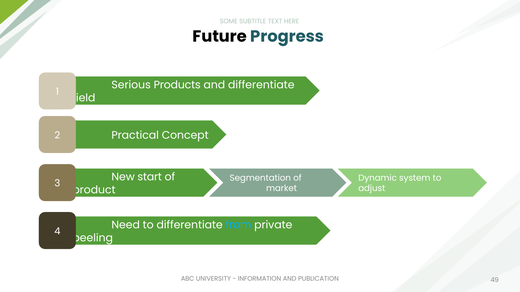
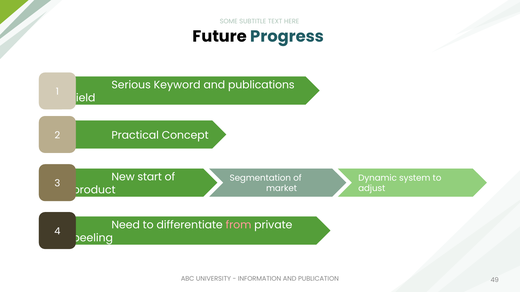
Products: Products -> Keyword
and differentiate: differentiate -> publications
from colour: light blue -> pink
